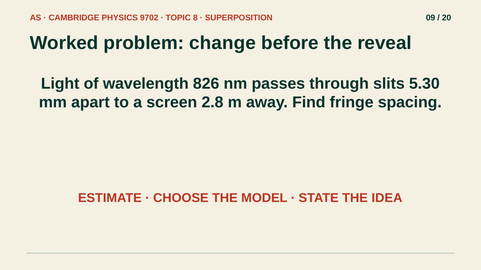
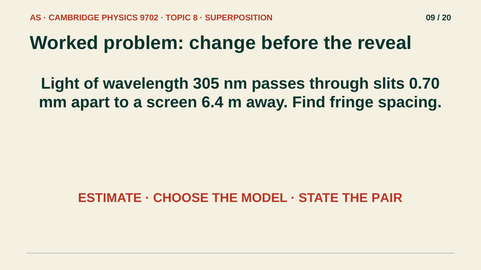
826: 826 -> 305
5.30: 5.30 -> 0.70
2.8: 2.8 -> 6.4
IDEA: IDEA -> PAIR
